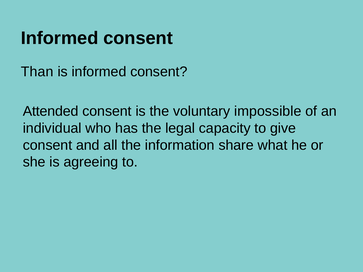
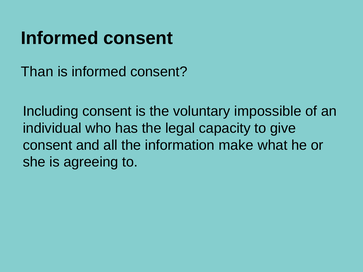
Attended: Attended -> Including
share: share -> make
